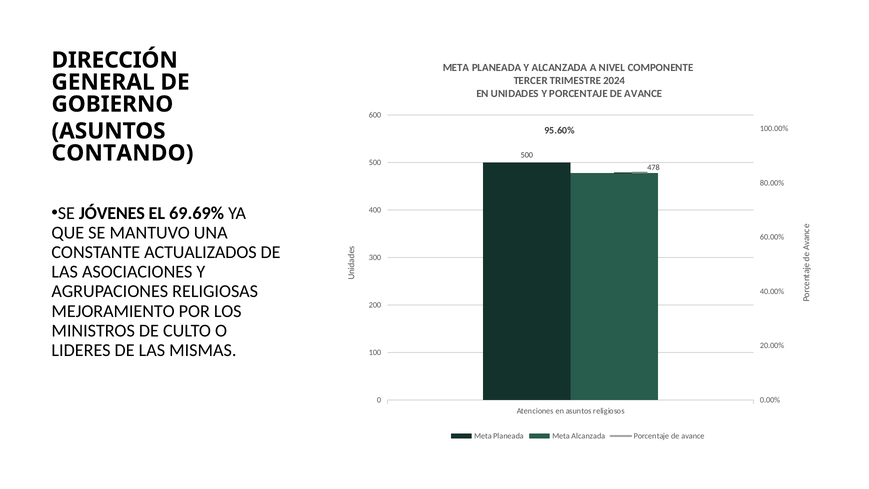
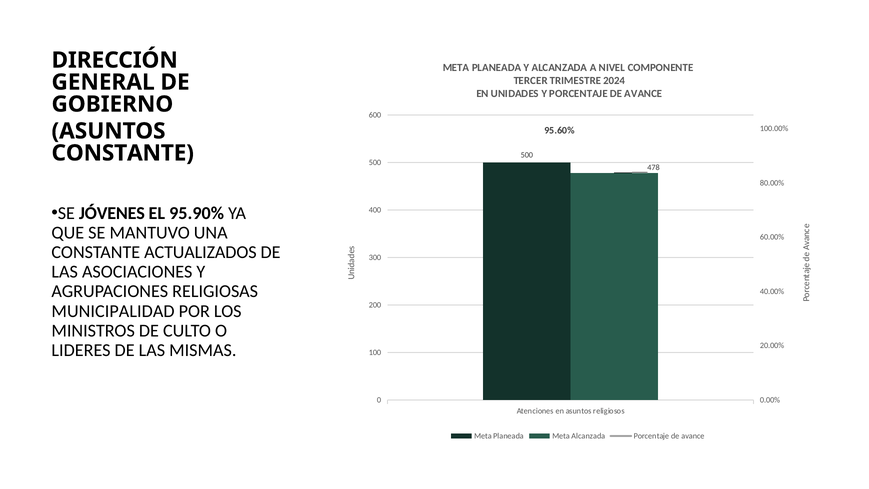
CONTANDO at (123, 153): CONTANDO -> CONSTANTE
69.69%: 69.69% -> 95.90%
MEJORAMIENTO: MEJORAMIENTO -> MUNICIPALIDAD
